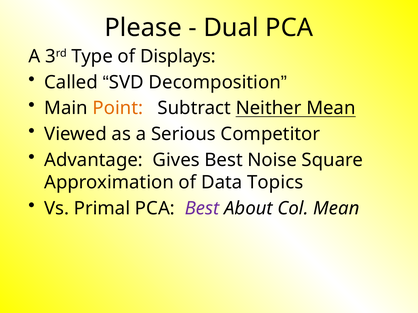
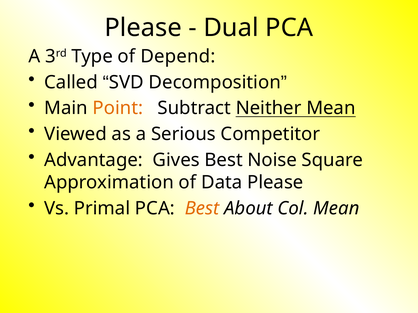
Displays: Displays -> Depend
Data Topics: Topics -> Please
Best at (202, 209) colour: purple -> orange
